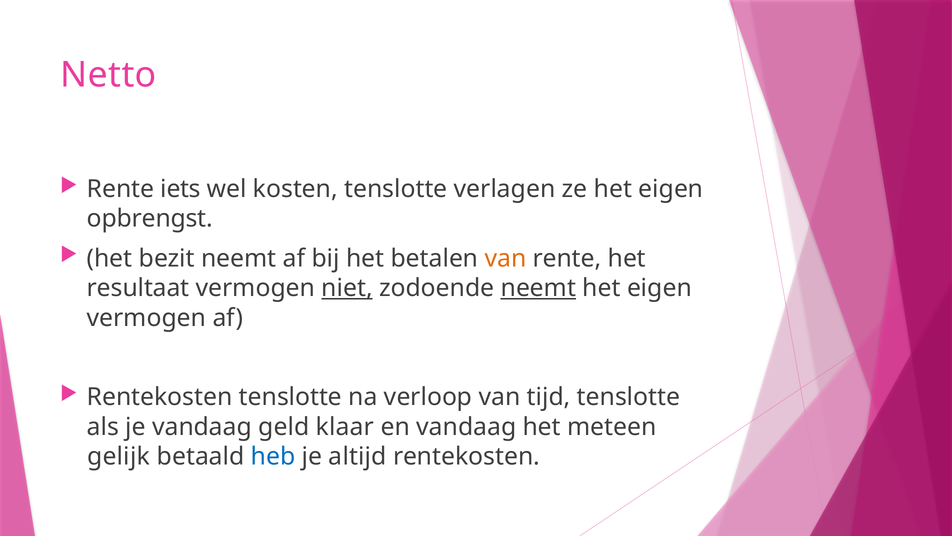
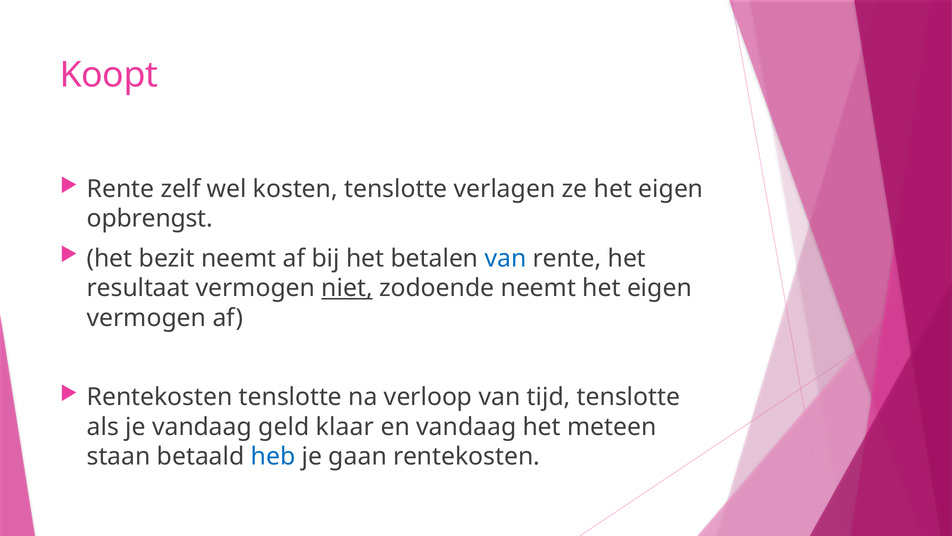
Netto: Netto -> Koopt
iets: iets -> zelf
van at (506, 258) colour: orange -> blue
neemt at (538, 288) underline: present -> none
gelijk: gelijk -> staan
altijd: altijd -> gaan
